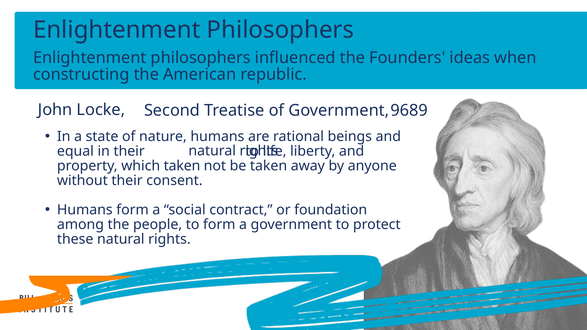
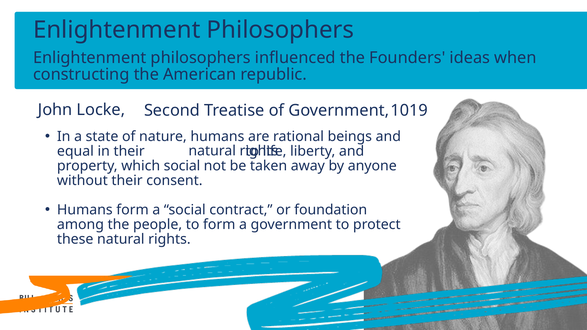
9689: 9689 -> 1019
which taken: taken -> social
